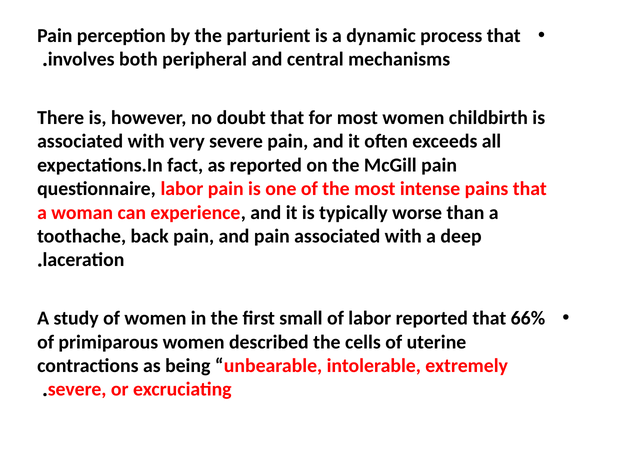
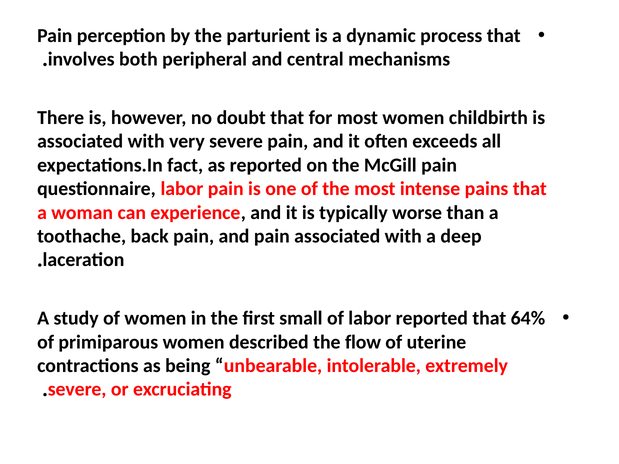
66%: 66% -> 64%
cells: cells -> flow
